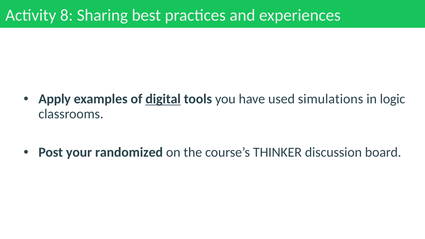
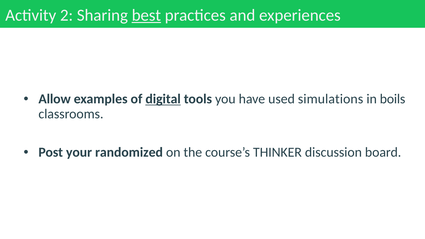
8: 8 -> 2
best underline: none -> present
Apply: Apply -> Allow
logic: logic -> boils
